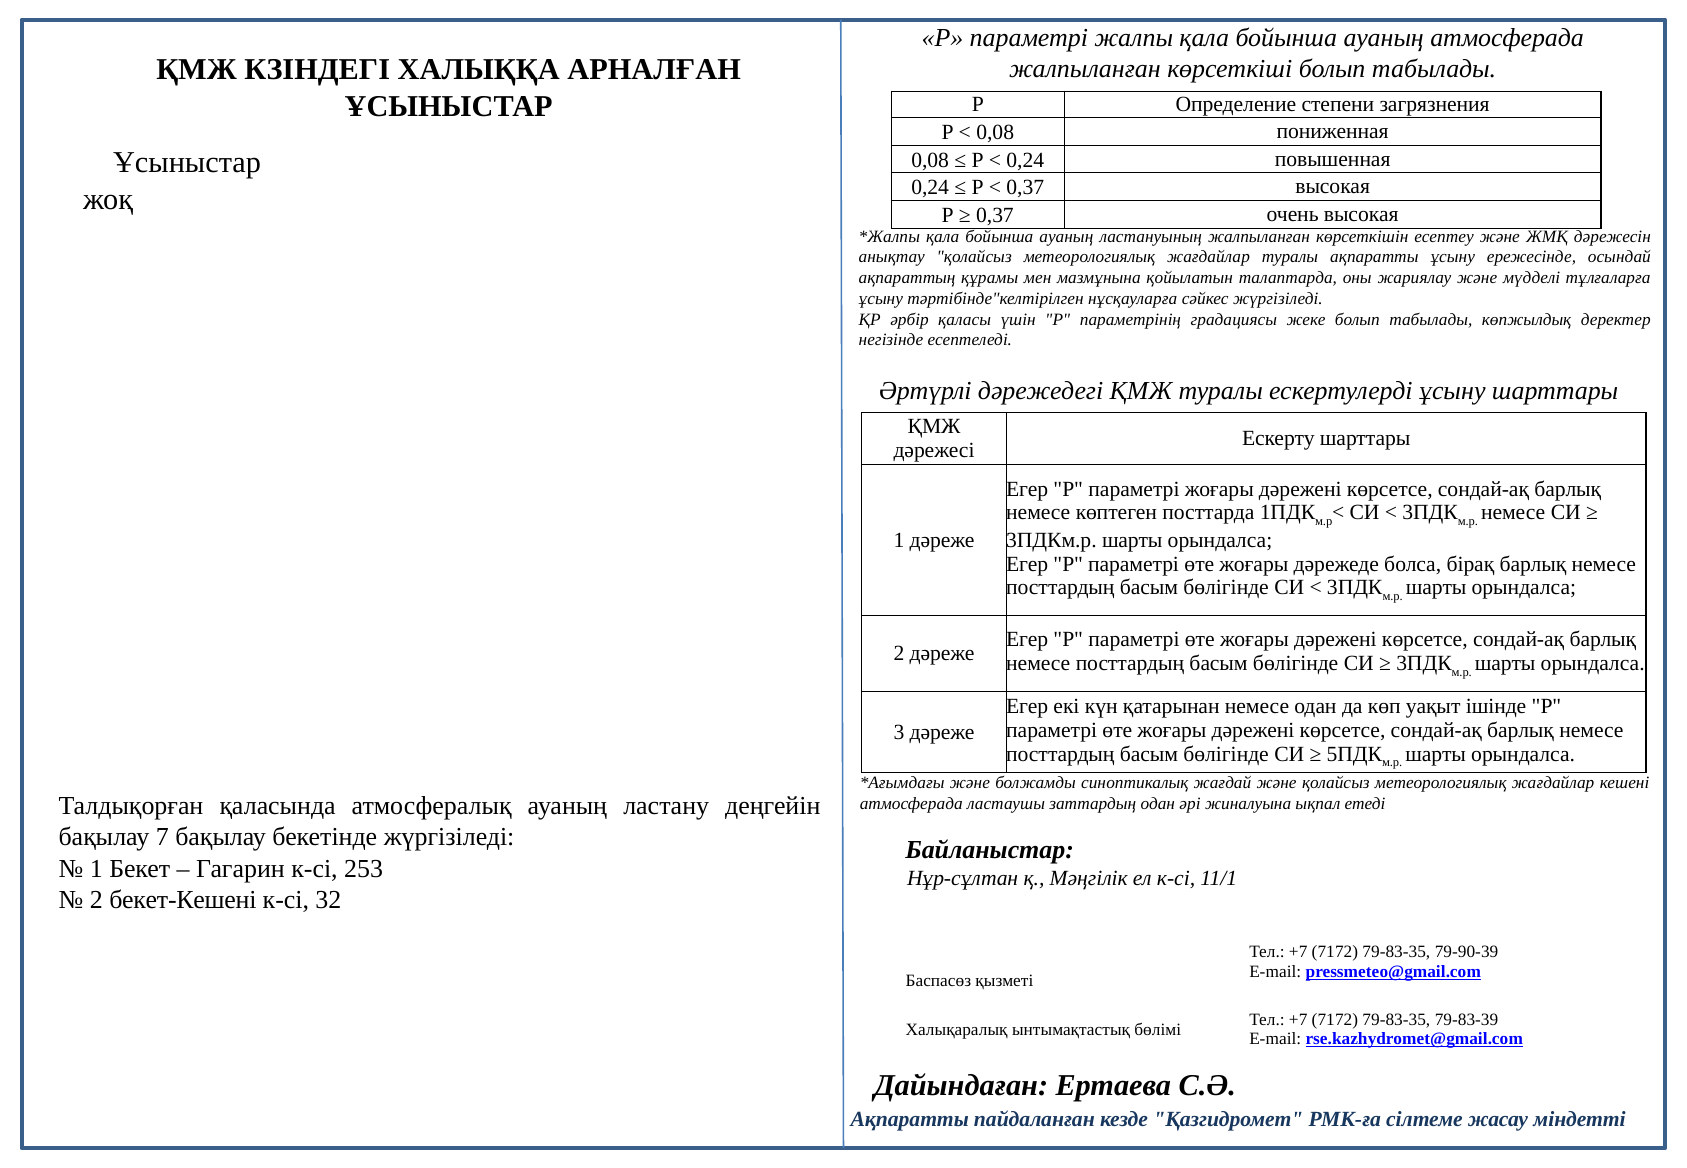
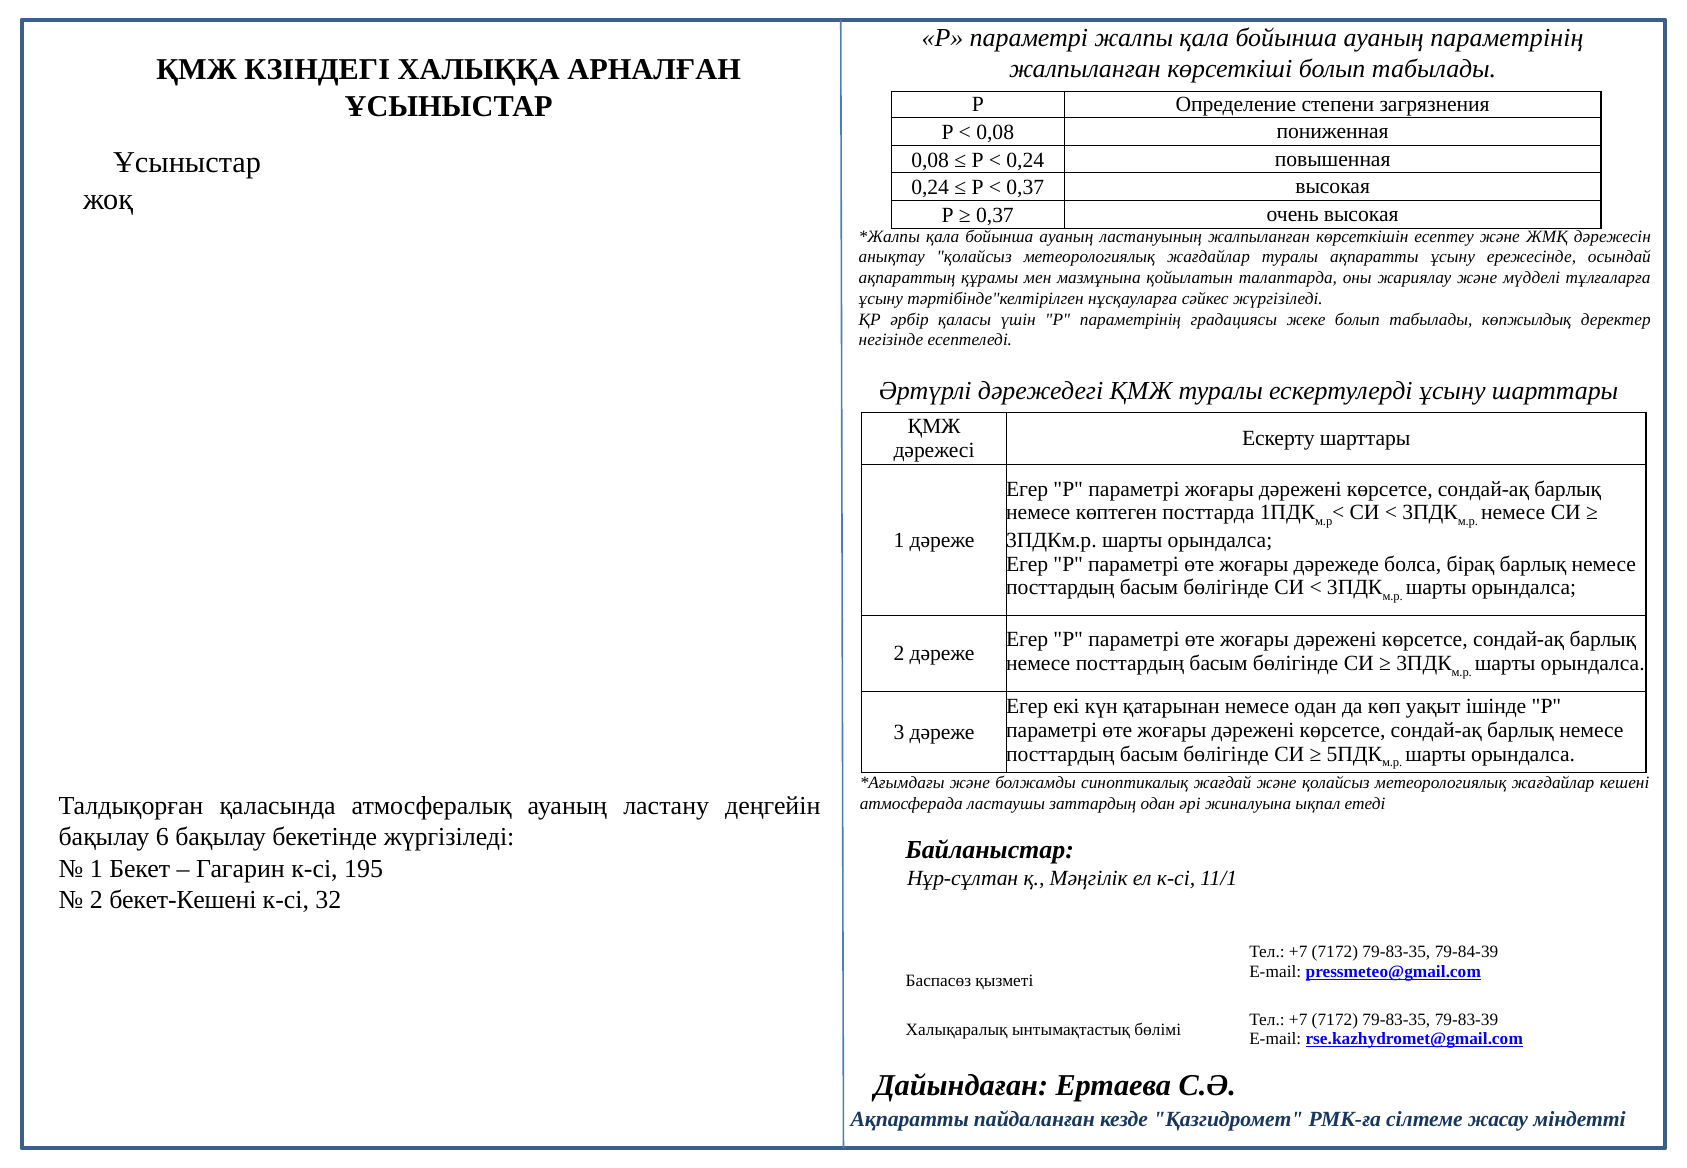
ауаның атмосферада: атмосферада -> параметрінің
7: 7 -> 6
253: 253 -> 195
79-90-39: 79-90-39 -> 79-84-39
